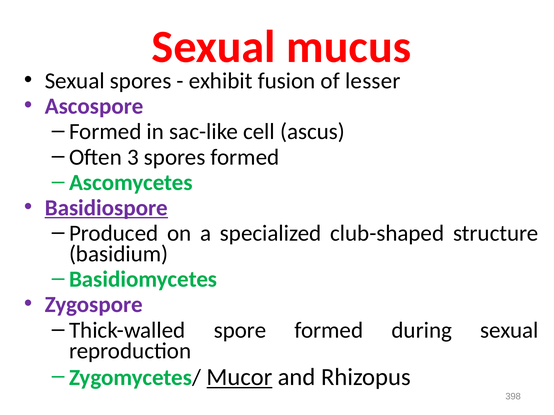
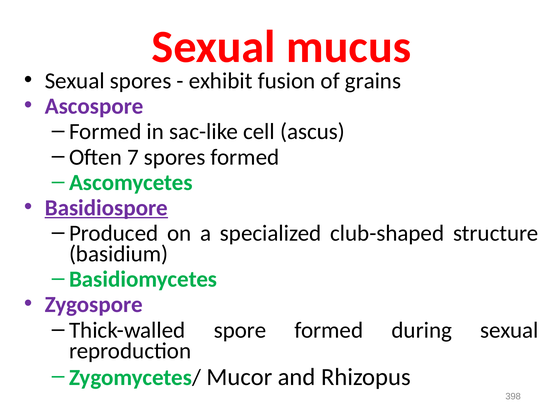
lesser: lesser -> grains
3: 3 -> 7
Mucor underline: present -> none
